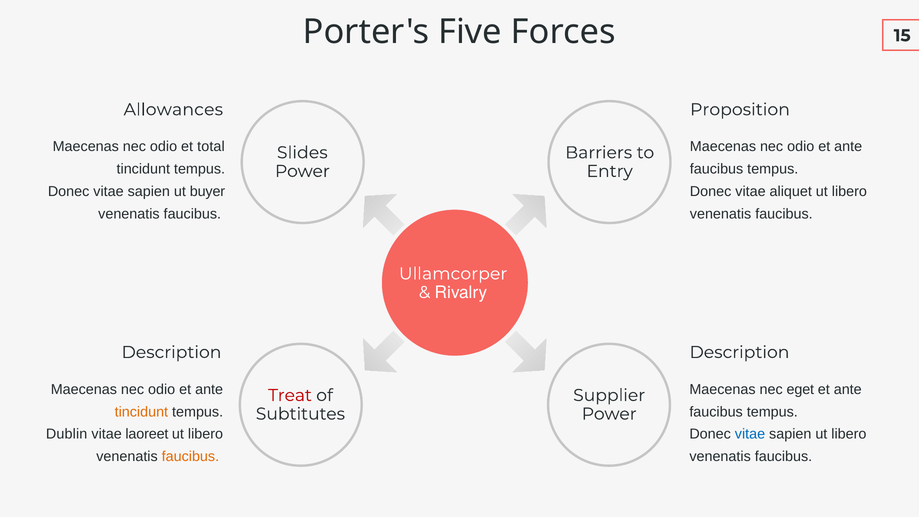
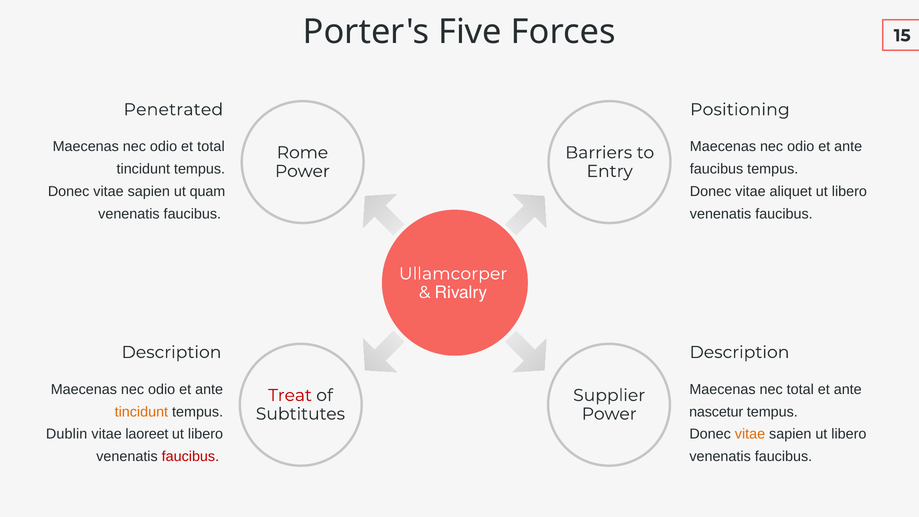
Allowances: Allowances -> Penetrated
Proposition: Proposition -> Positioning
Slides: Slides -> Rome
buyer: buyer -> quam
nec eget: eget -> total
faucibus at (716, 412): faucibus -> nascetur
vitae at (750, 434) colour: blue -> orange
faucibus at (190, 457) colour: orange -> red
